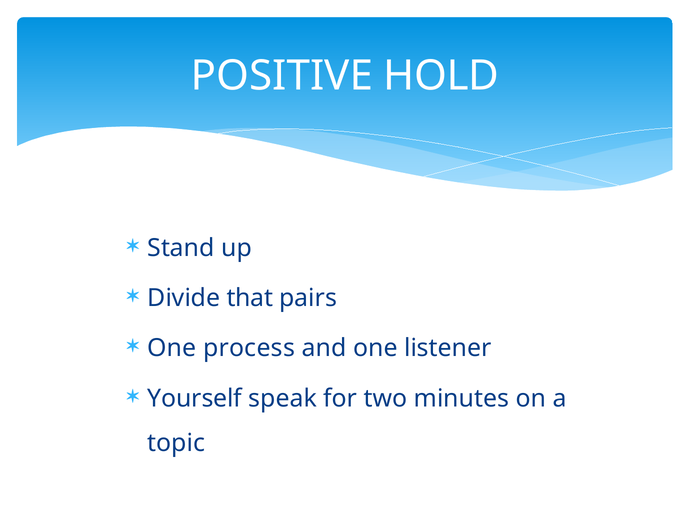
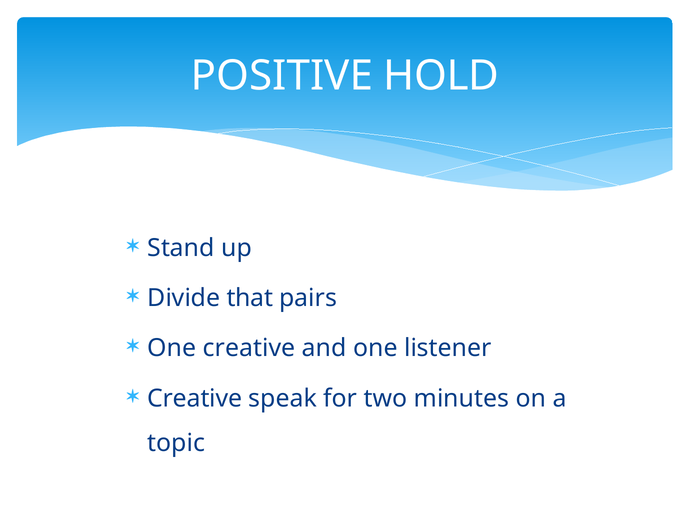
One process: process -> creative
Yourself at (195, 398): Yourself -> Creative
